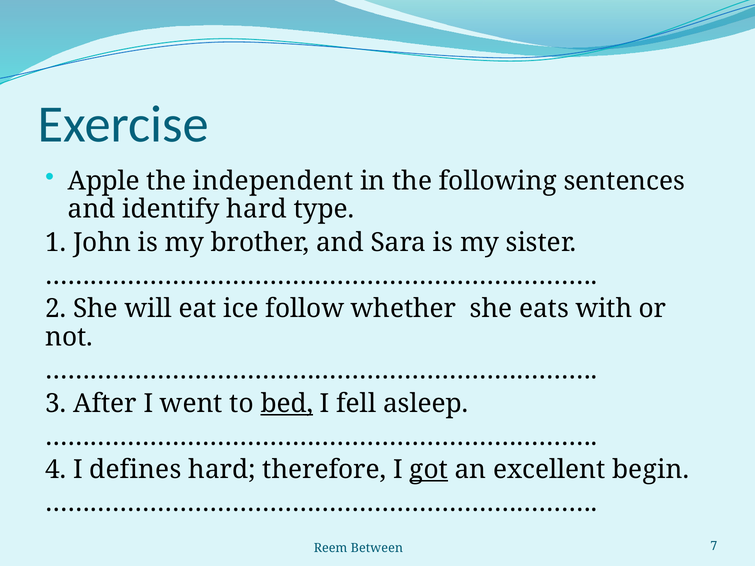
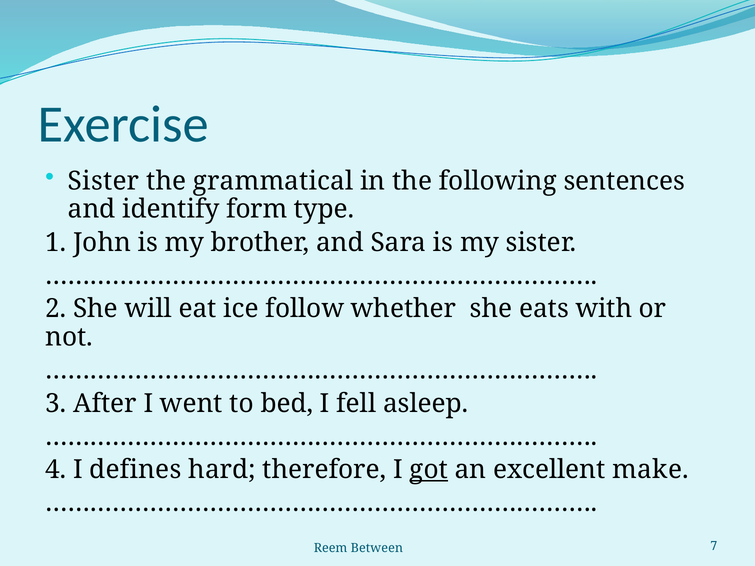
Apple at (104, 181): Apple -> Sister
independent: independent -> grammatical
identify hard: hard -> form
bed underline: present -> none
begin: begin -> make
